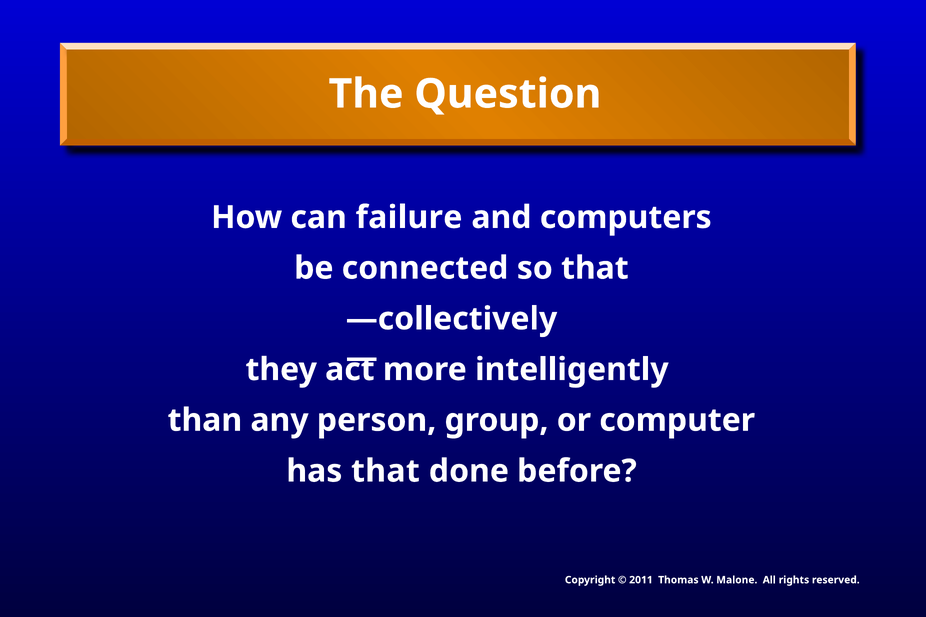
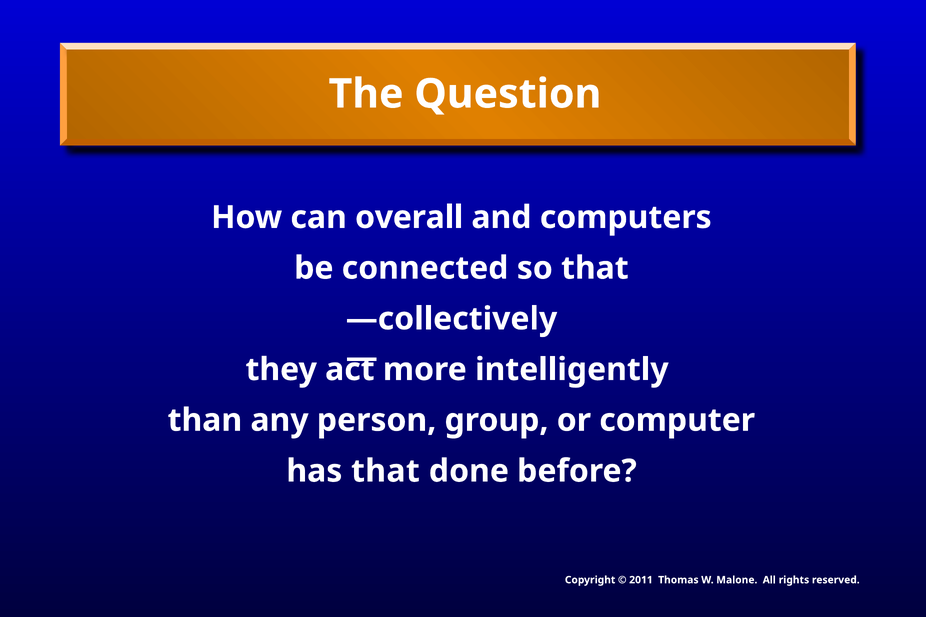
failure: failure -> overall
